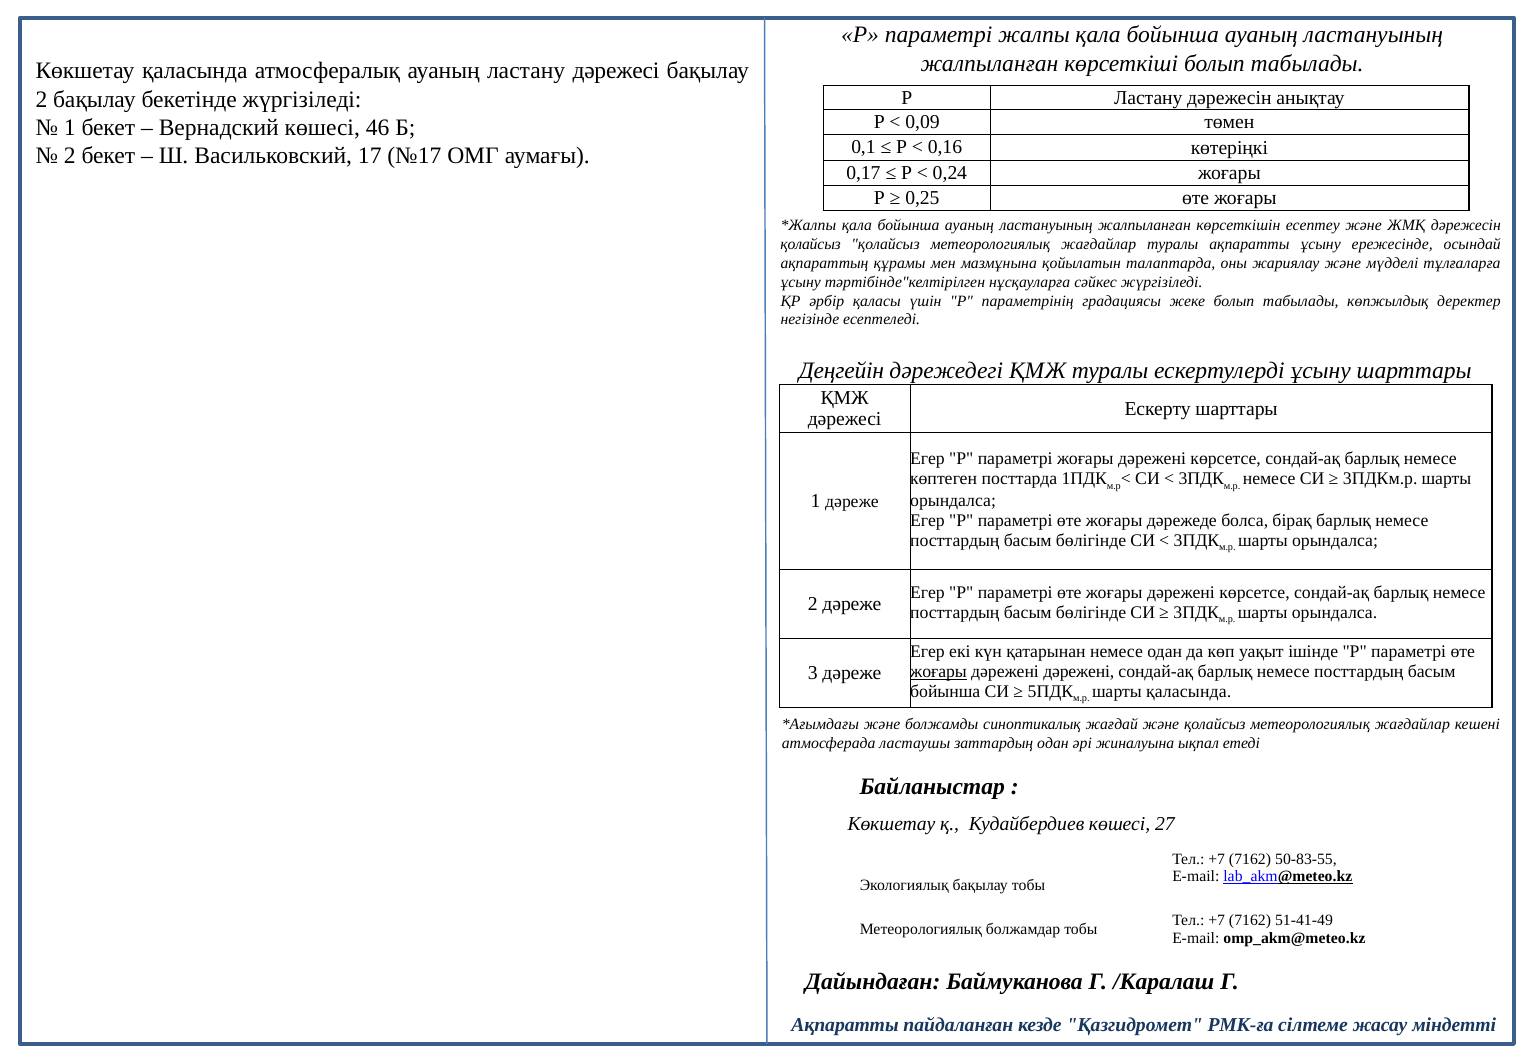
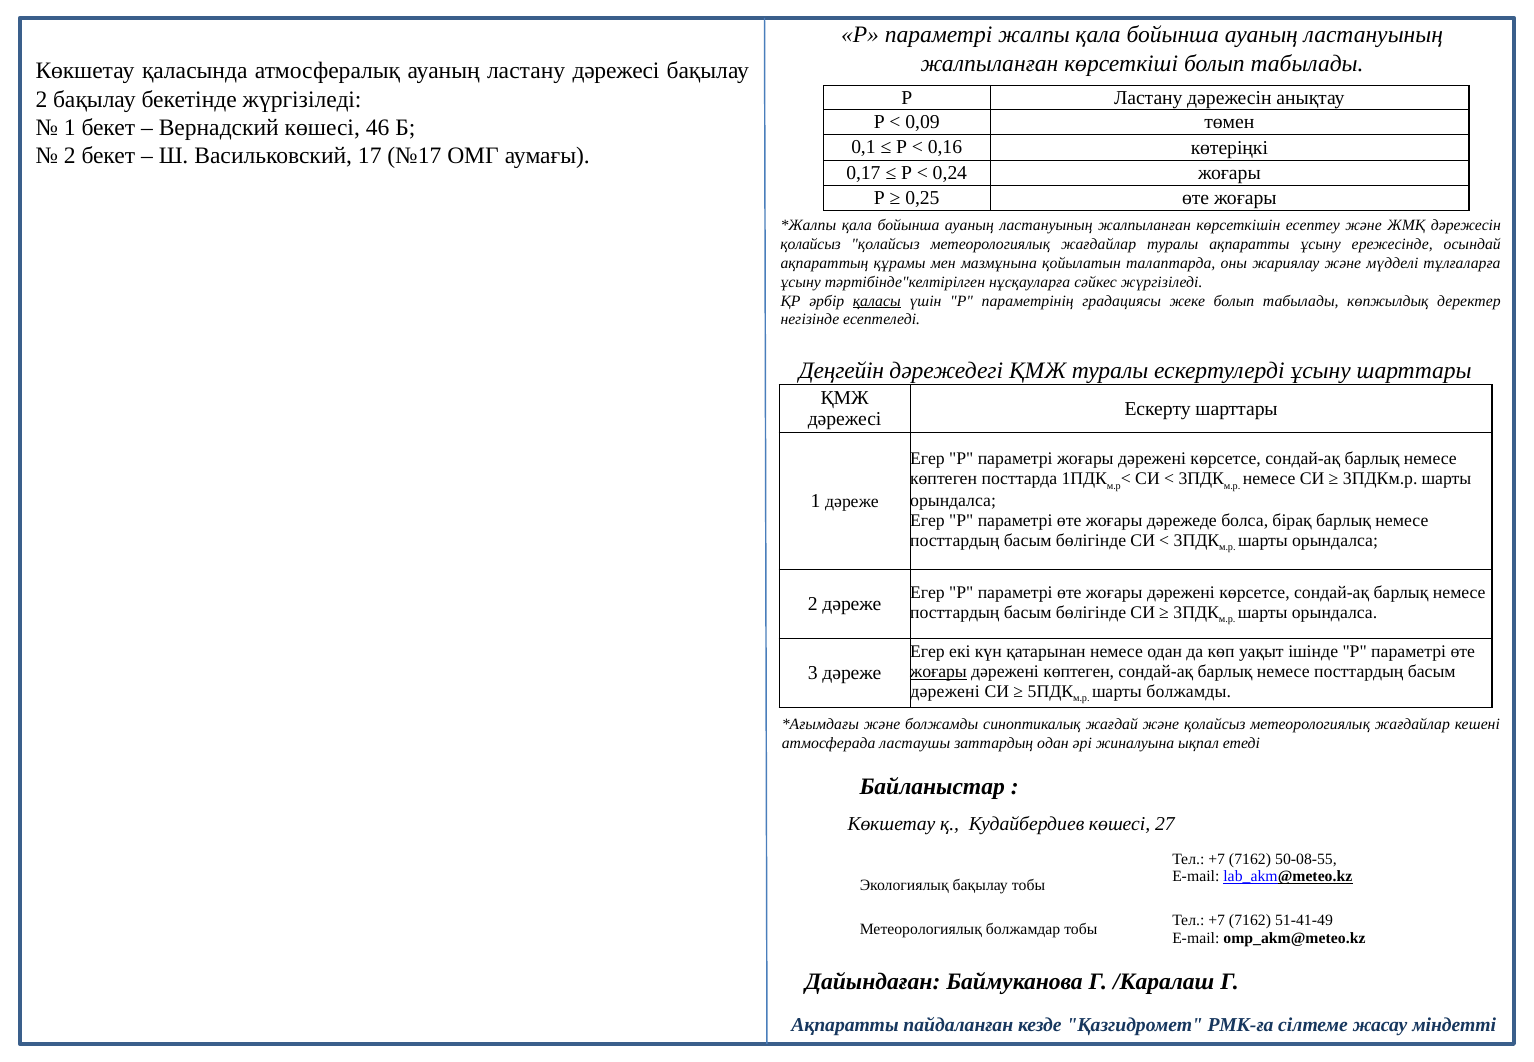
қаласы underline: none -> present
дәрежені дәрежені: дәрежені -> көптеген
бойынша at (945, 691): бойынша -> дәрежені
шарты қаласында: қаласында -> болжамды
50-83-55: 50-83-55 -> 50-08-55
